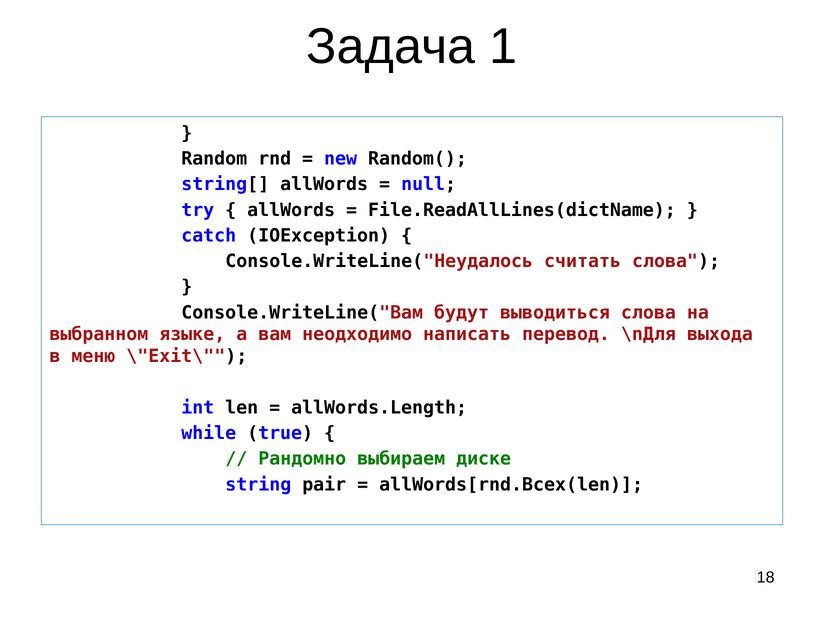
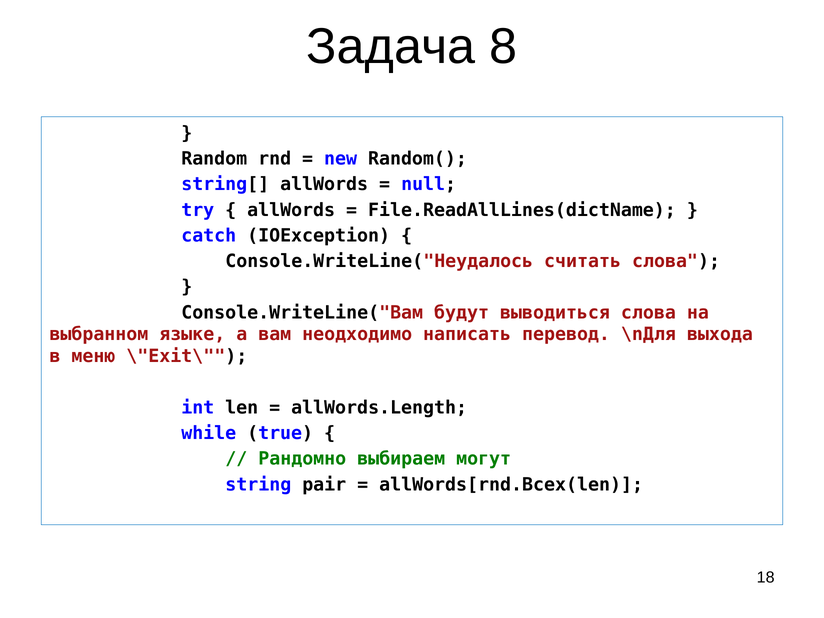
1: 1 -> 8
диске: диске -> могут
